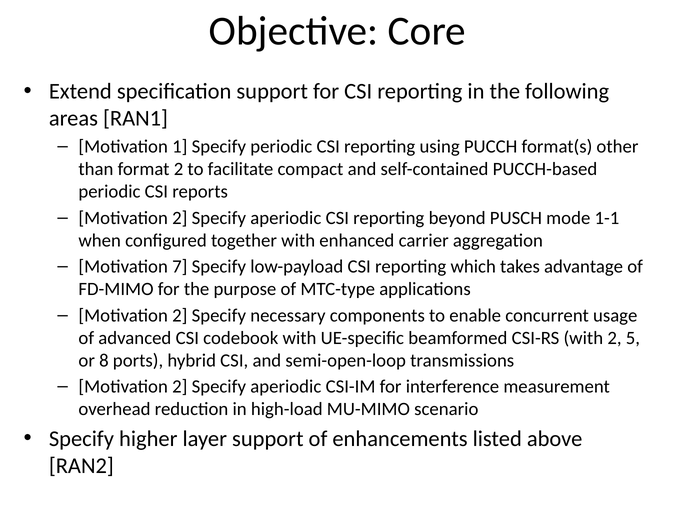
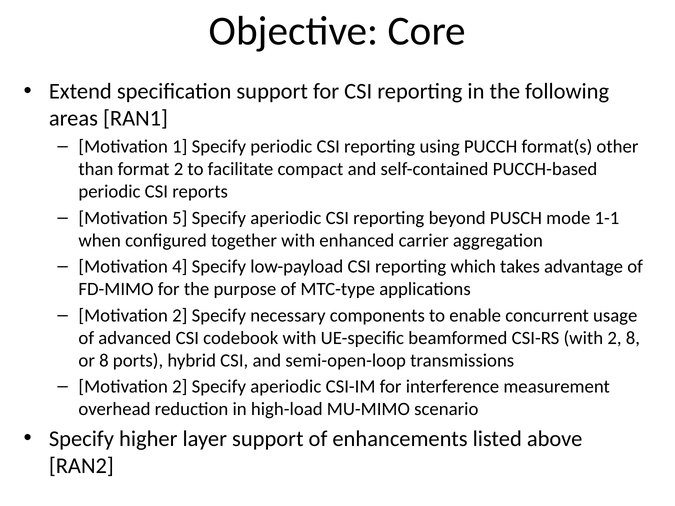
2 at (180, 218): 2 -> 5
7: 7 -> 4
2 5: 5 -> 8
